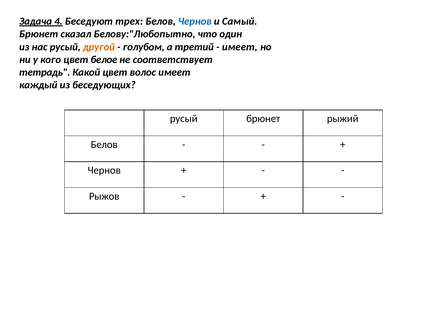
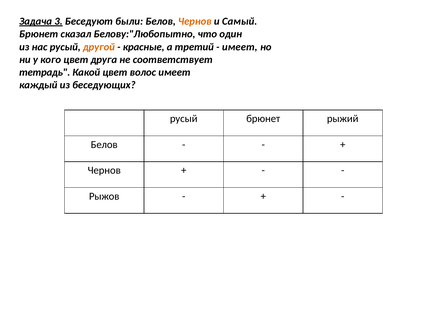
4: 4 -> 3
трех: трех -> были
Чернов at (195, 21) colour: blue -> orange
голубом: голубом -> красные
белое: белое -> друга
